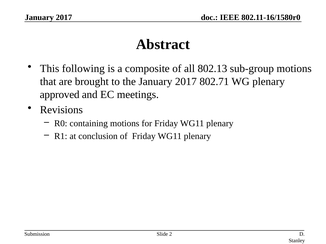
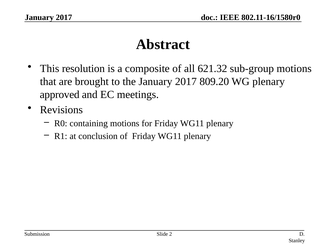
following: following -> resolution
802.13: 802.13 -> 621.32
802.71: 802.71 -> 809.20
